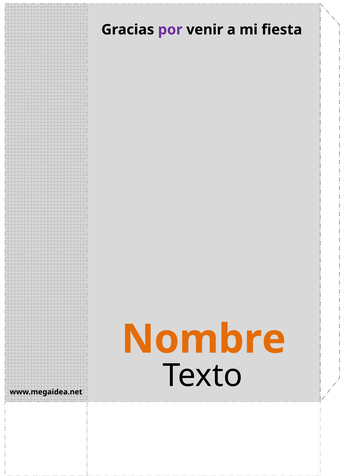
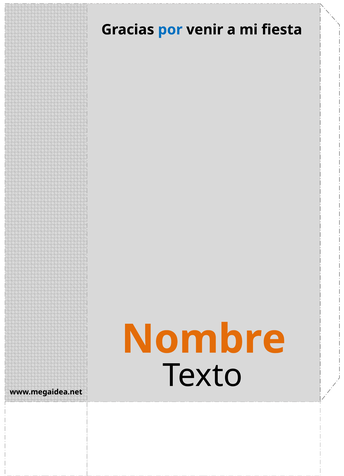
por colour: purple -> blue
